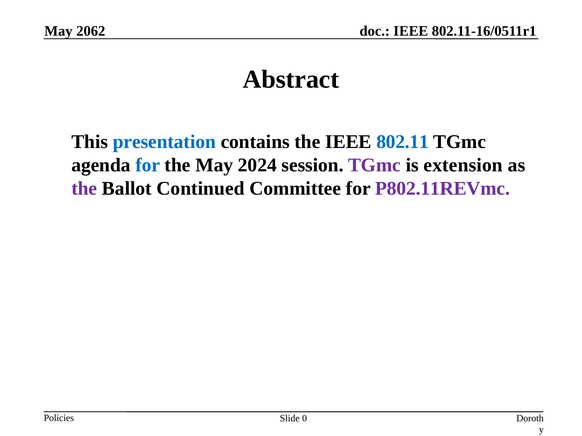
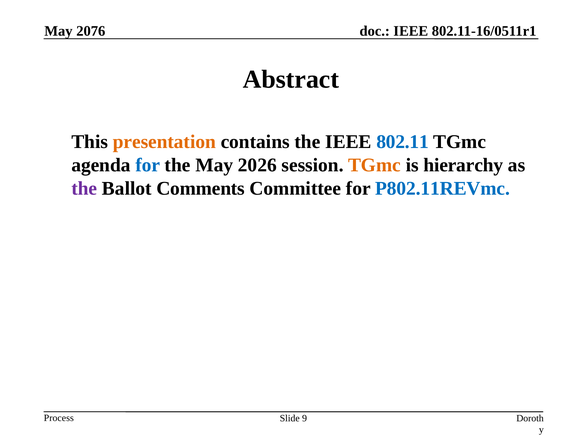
2062: 2062 -> 2076
presentation colour: blue -> orange
2024: 2024 -> 2026
TGmc at (374, 165) colour: purple -> orange
extension: extension -> hierarchy
Continued: Continued -> Comments
P802.11REVmc colour: purple -> blue
Policies: Policies -> Process
0: 0 -> 9
